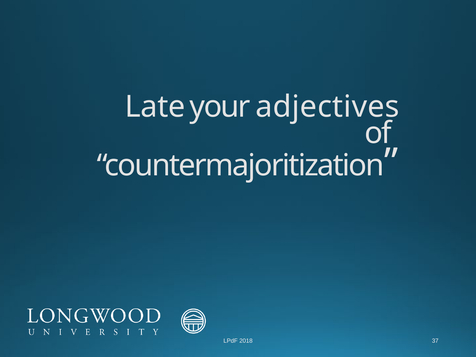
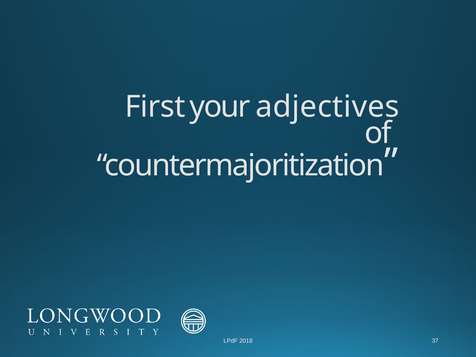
Late: Late -> First
